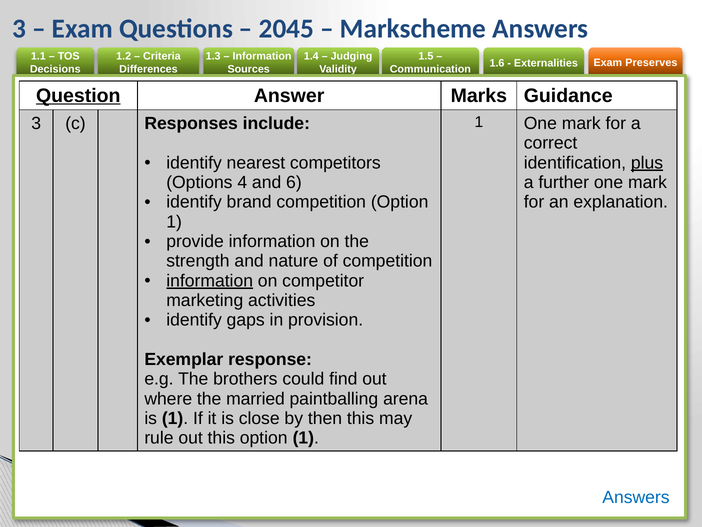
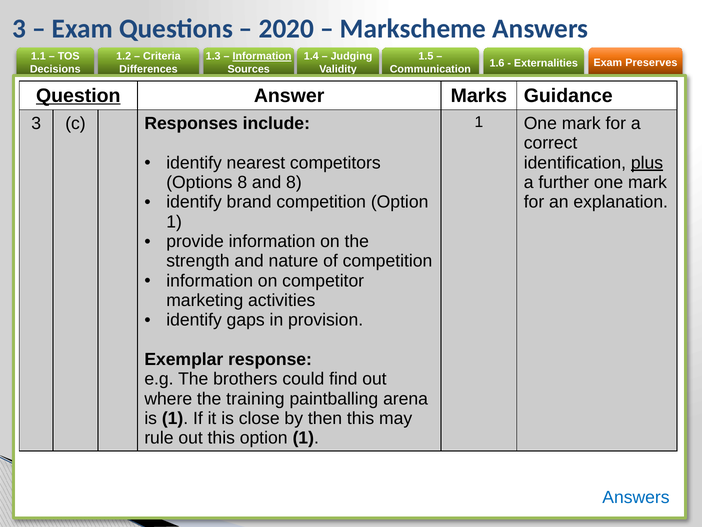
2045: 2045 -> 2020
Information at (262, 56) underline: none -> present
Options 4: 4 -> 8
and 6: 6 -> 8
information at (210, 280) underline: present -> none
married: married -> training
